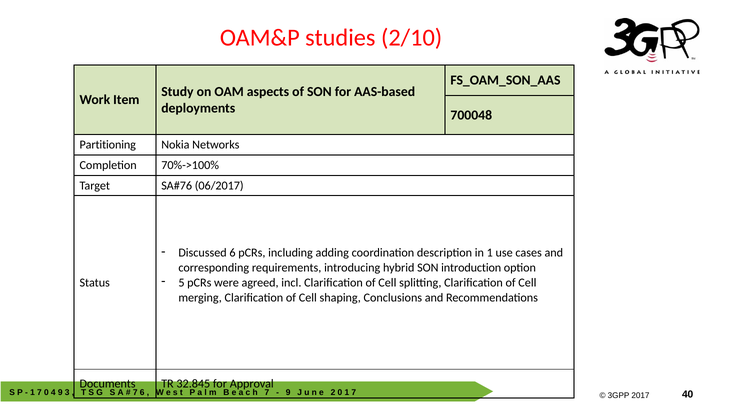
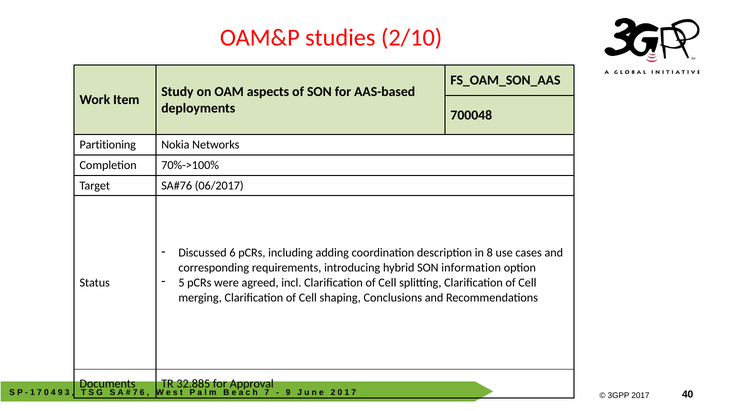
in 1: 1 -> 8
introduction: introduction -> information
32.845: 32.845 -> 32.885
